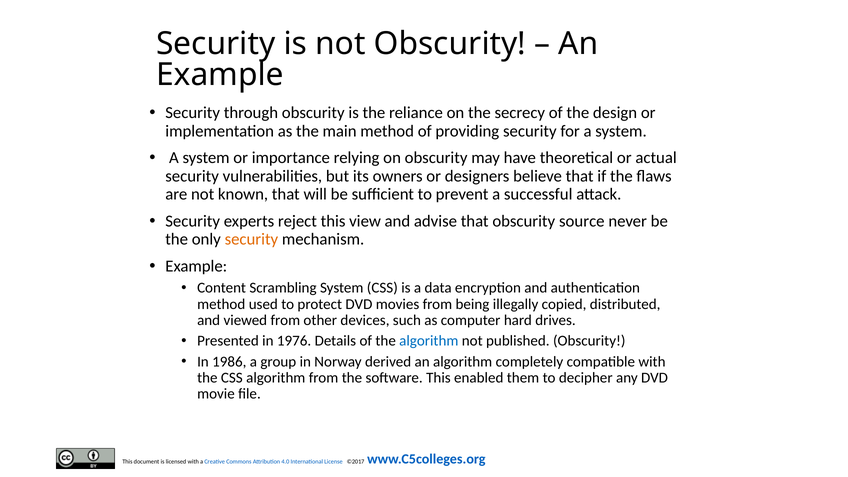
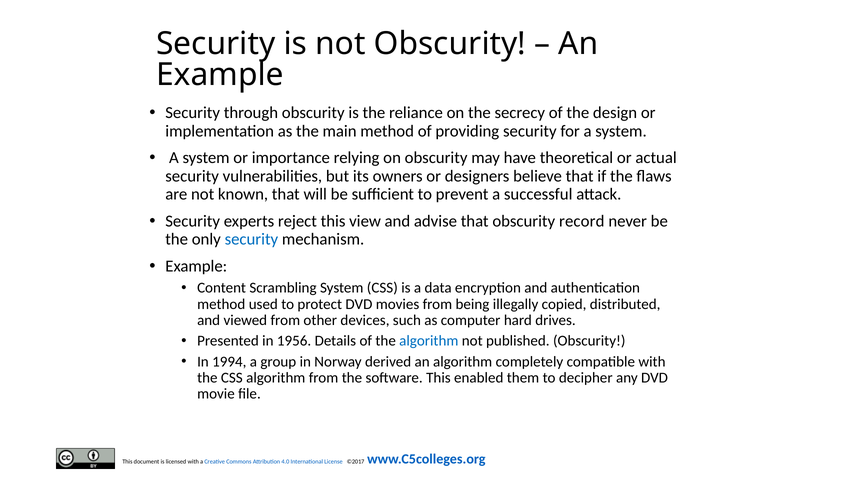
source: source -> record
security at (251, 239) colour: orange -> blue
1976: 1976 -> 1956
1986: 1986 -> 1994
